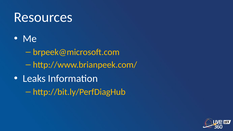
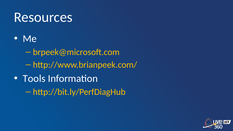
Leaks: Leaks -> Tools
